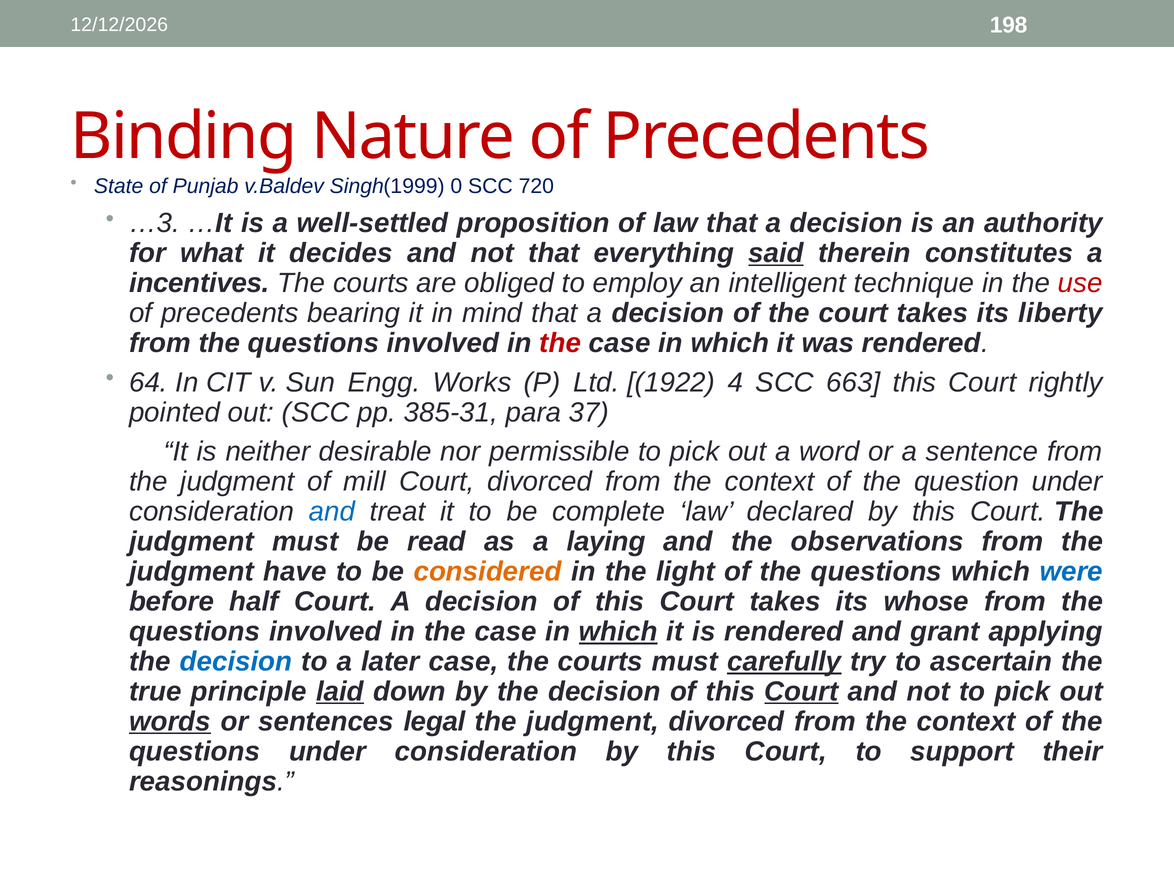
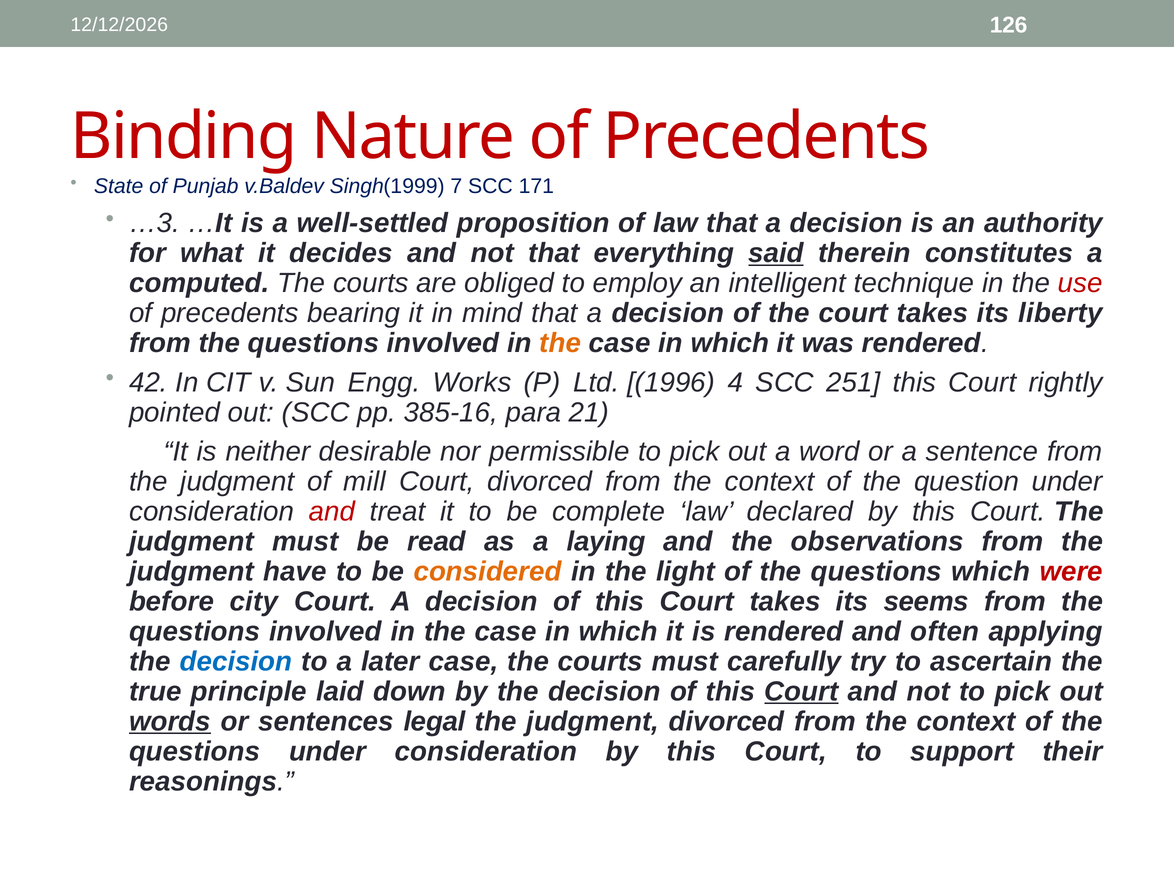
198: 198 -> 126
0: 0 -> 7
720: 720 -> 171
incentives: incentives -> computed
the at (560, 343) colour: red -> orange
64: 64 -> 42
1922: 1922 -> 1996
663: 663 -> 251
385-31: 385-31 -> 385-16
37: 37 -> 21
and at (332, 511) colour: blue -> red
were colour: blue -> red
half: half -> city
whose: whose -> seems
which at (618, 631) underline: present -> none
grant: grant -> often
carefully underline: present -> none
laid underline: present -> none
